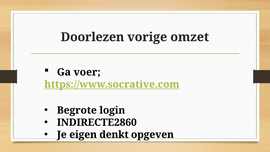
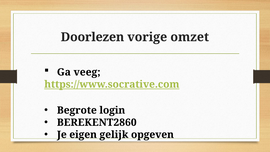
voer: voer -> veeg
INDIRECTE2860: INDIRECTE2860 -> BEREKENT2860
denkt: denkt -> gelijk
